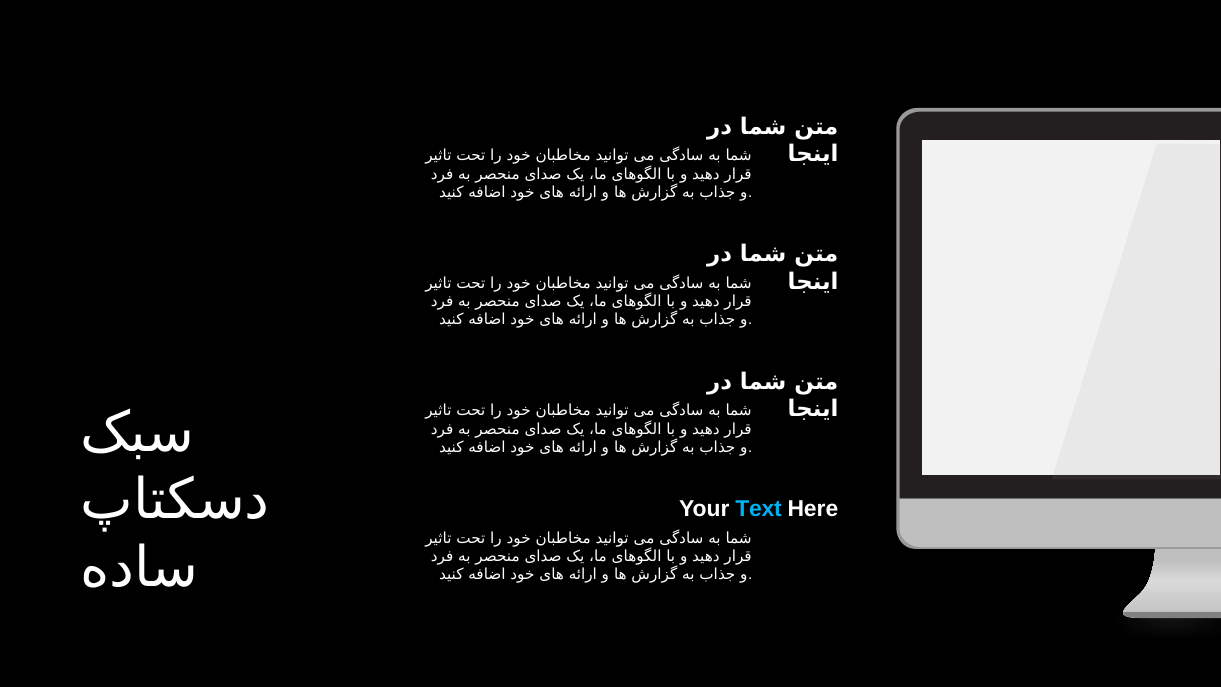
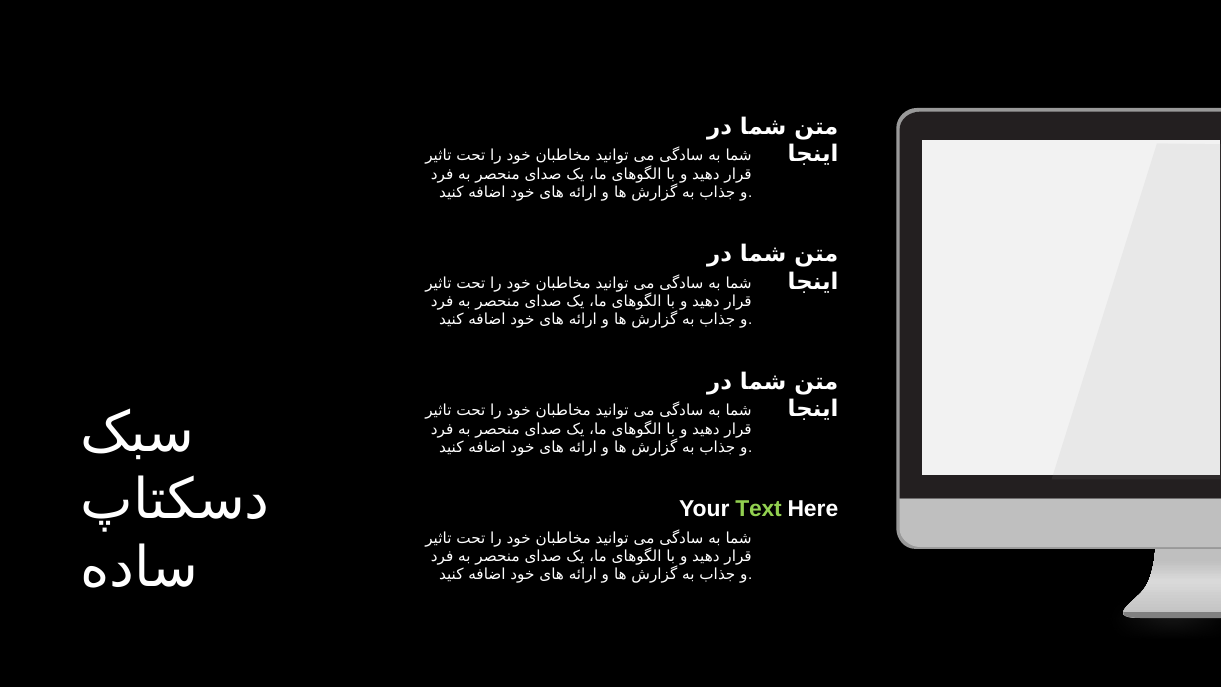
Text colour: light blue -> light green
